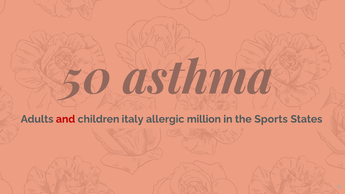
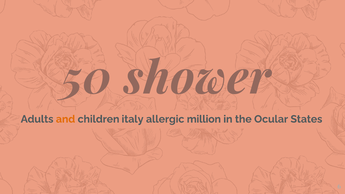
asthma: asthma -> shower
and colour: red -> orange
Sports: Sports -> Ocular
